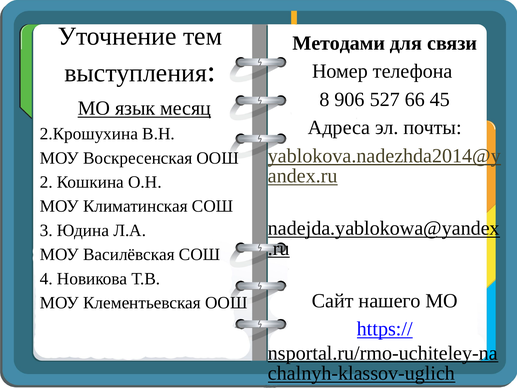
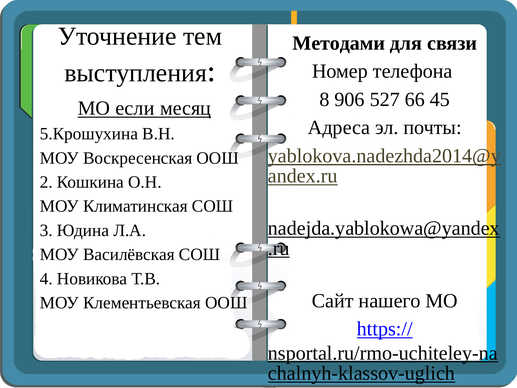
язык: язык -> если
2.Крошухина: 2.Крошухина -> 5.Крошухина
